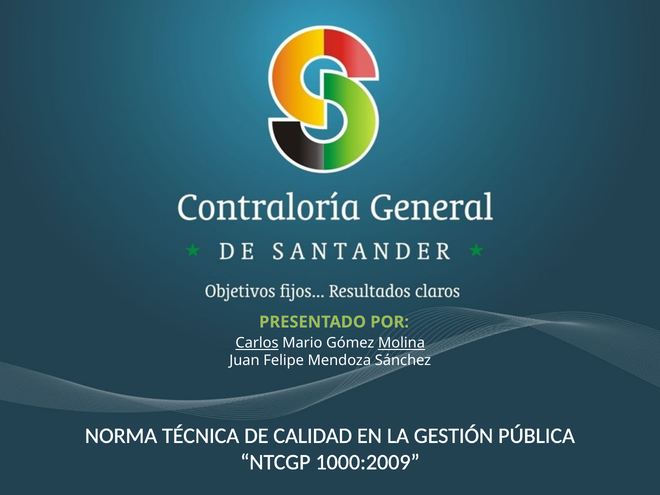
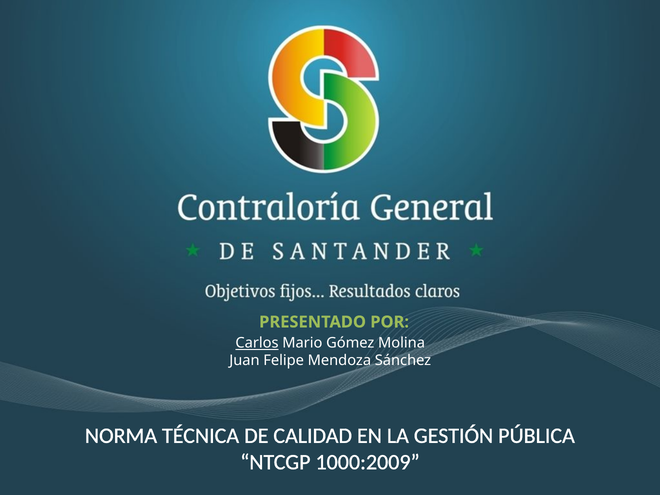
Molina underline: present -> none
